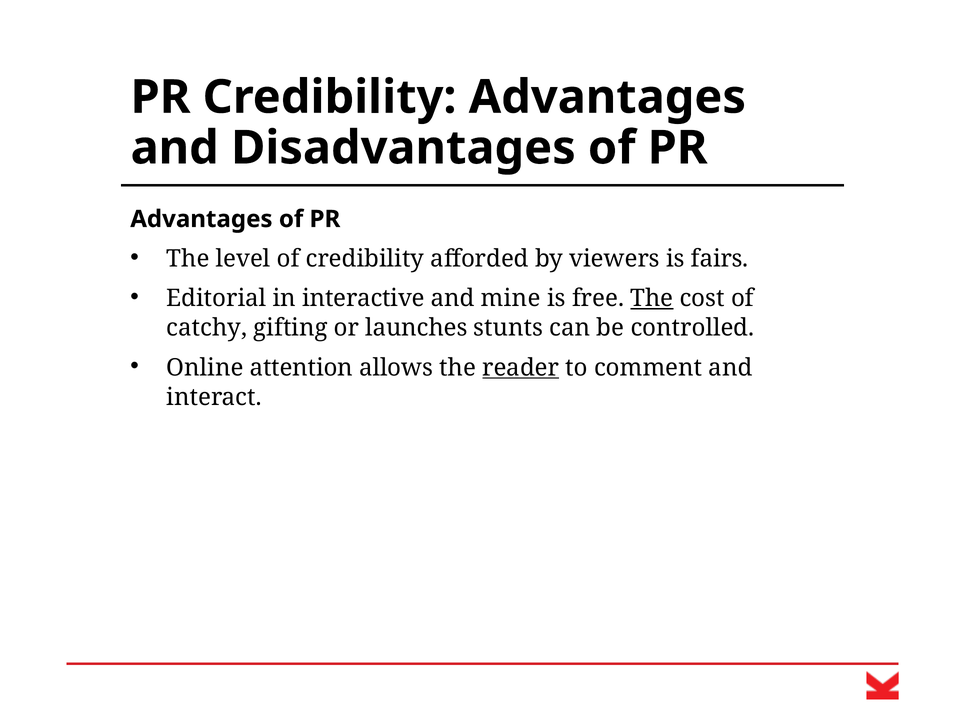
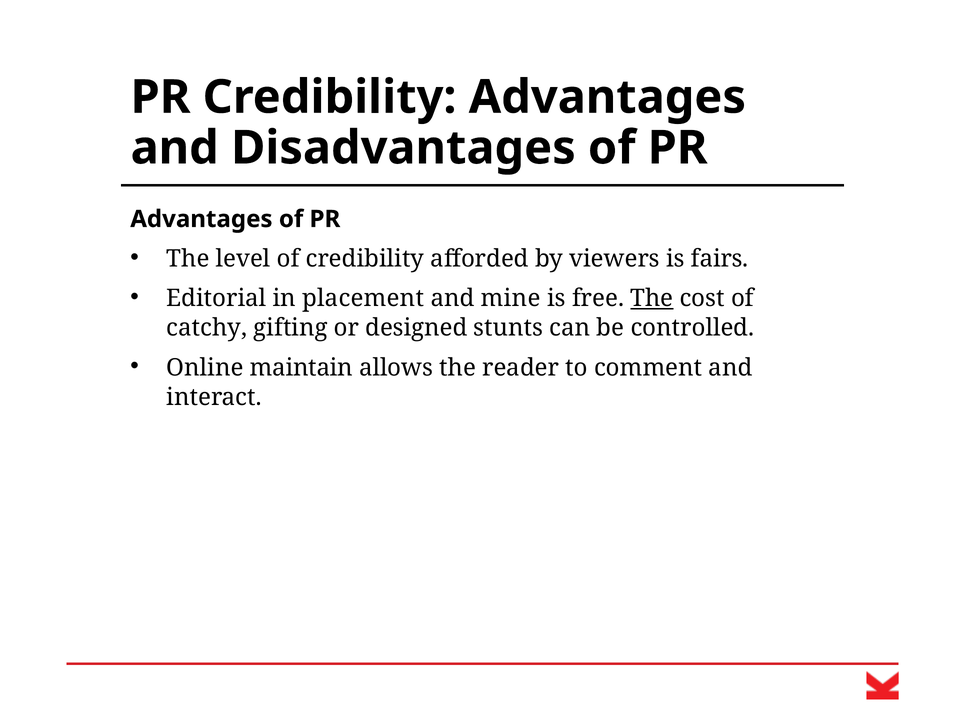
interactive: interactive -> placement
launches: launches -> designed
attention: attention -> maintain
reader underline: present -> none
